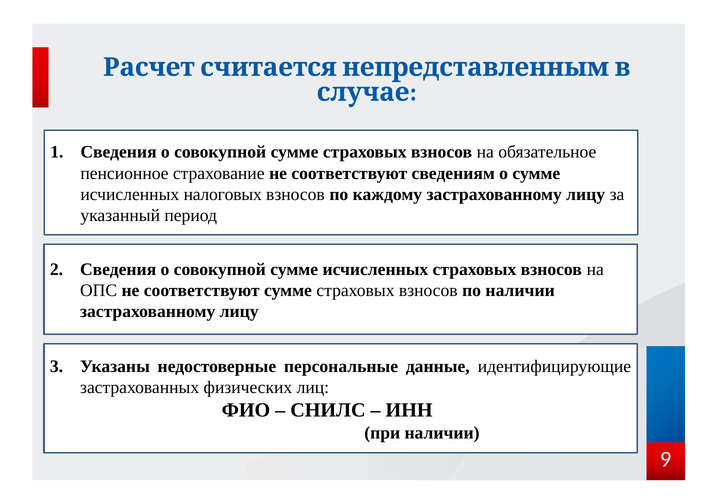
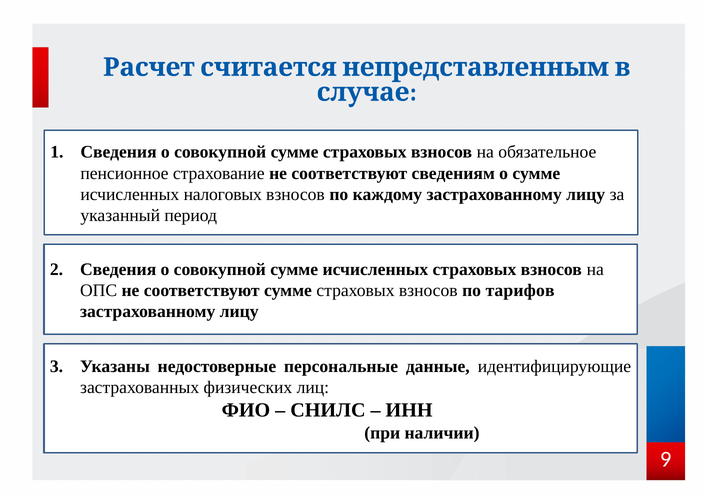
по наличии: наличии -> тарифов
